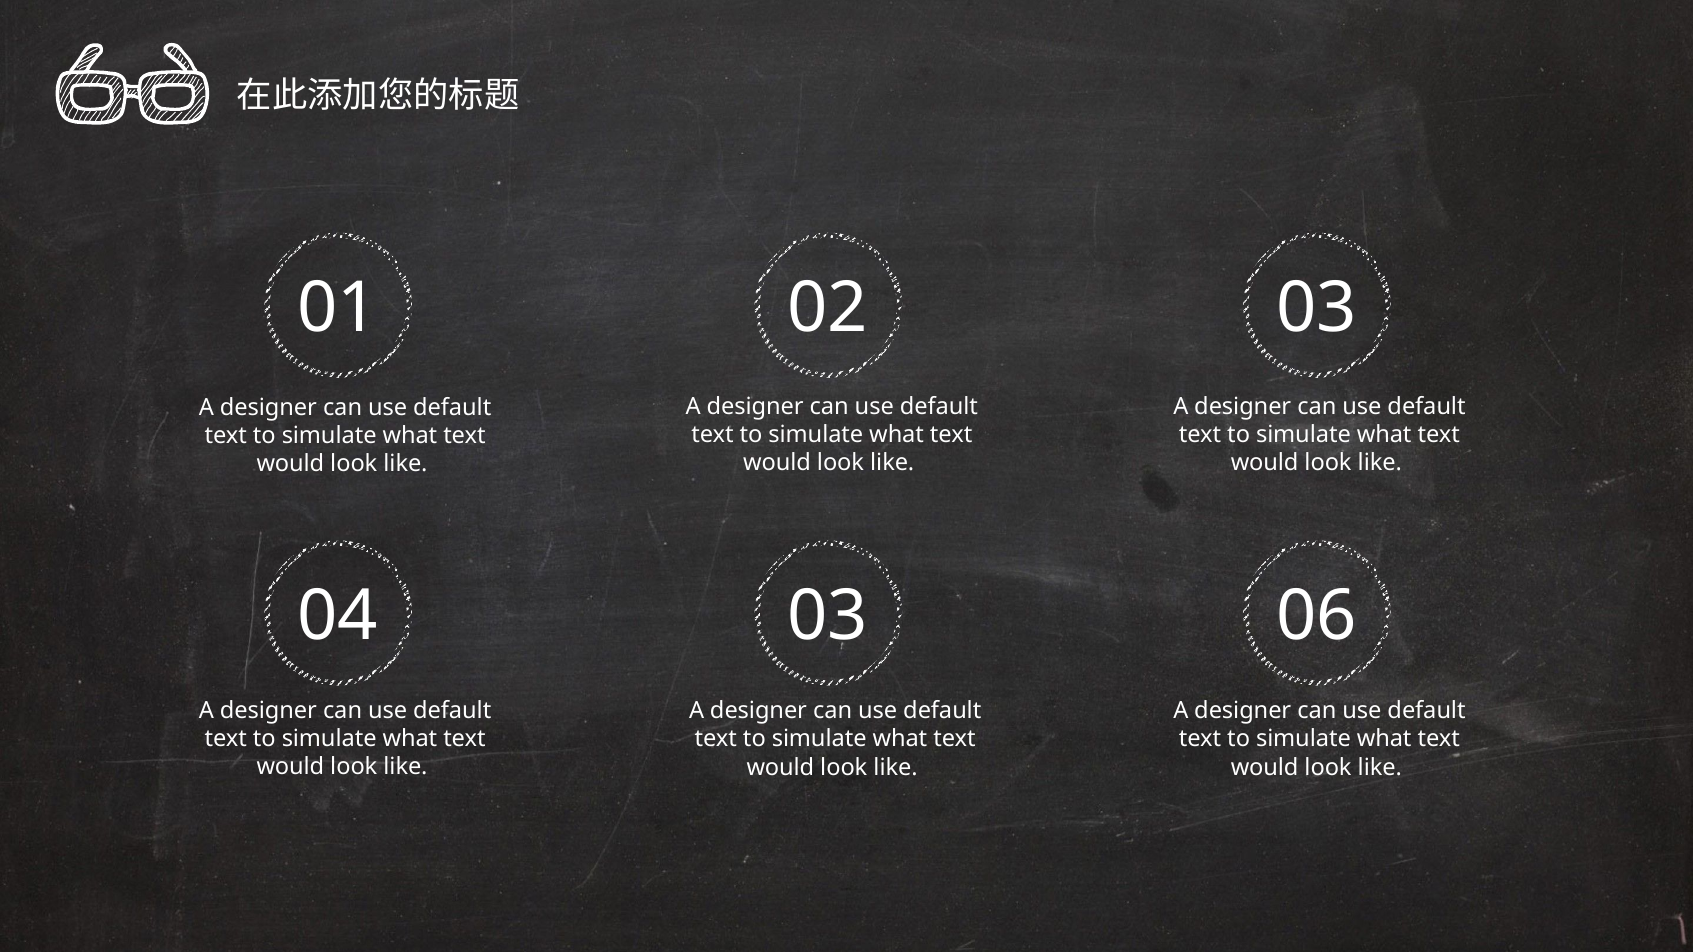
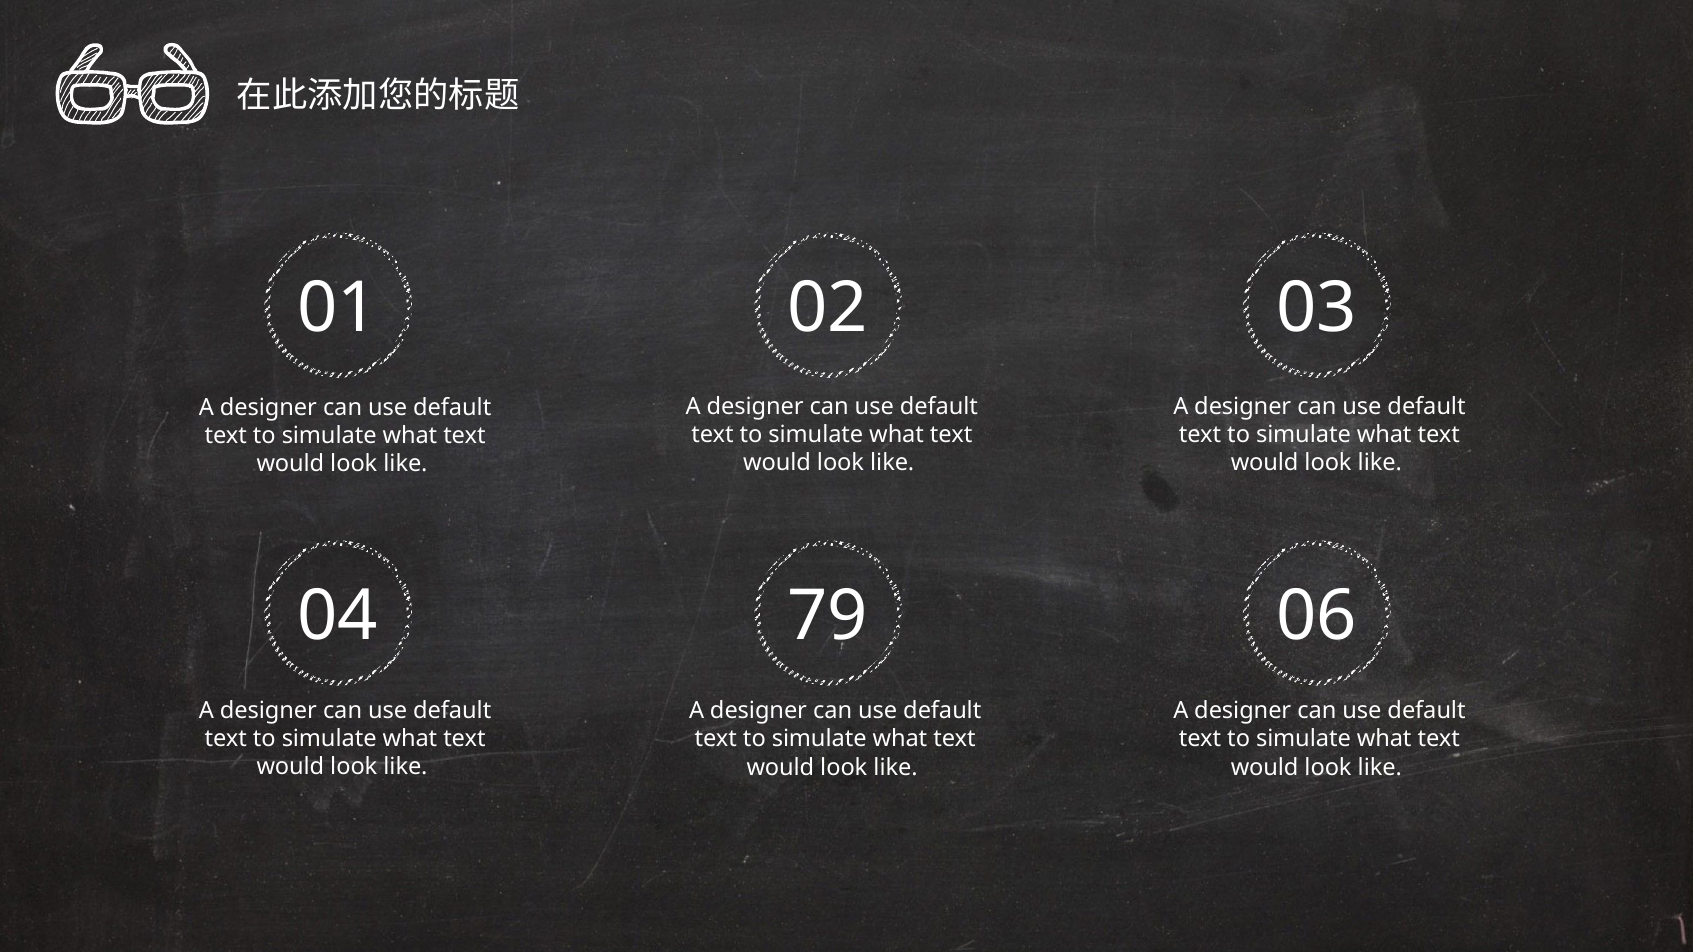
04 03: 03 -> 79
